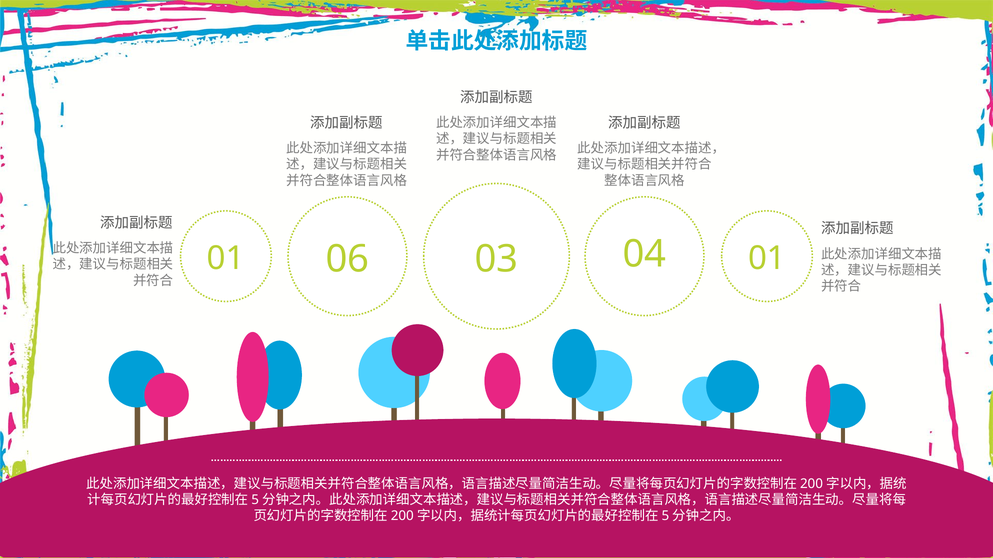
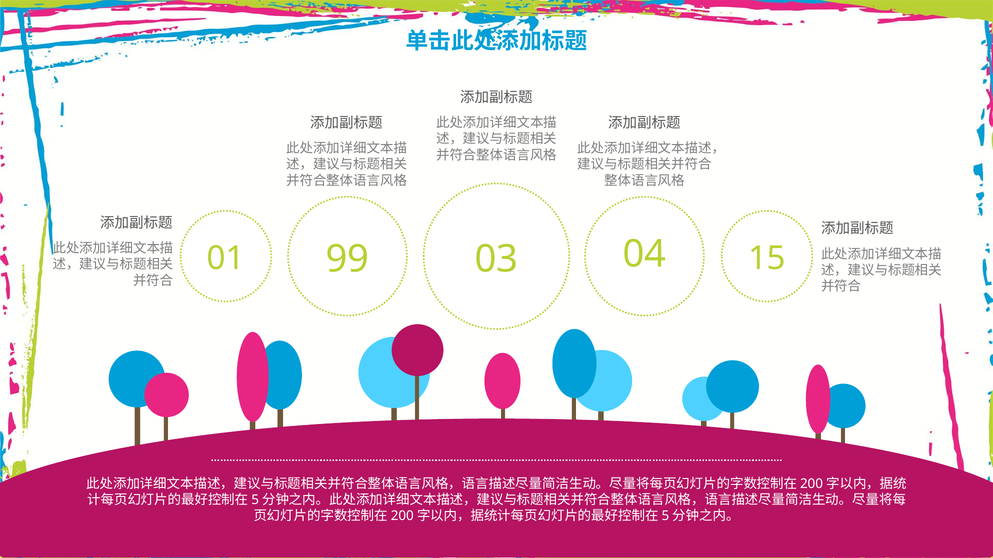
04 01: 01 -> 15
06: 06 -> 99
